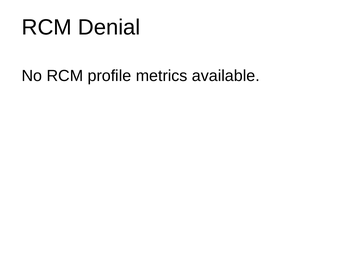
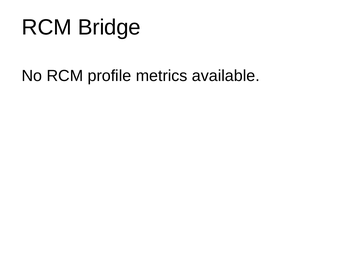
Denial: Denial -> Bridge
